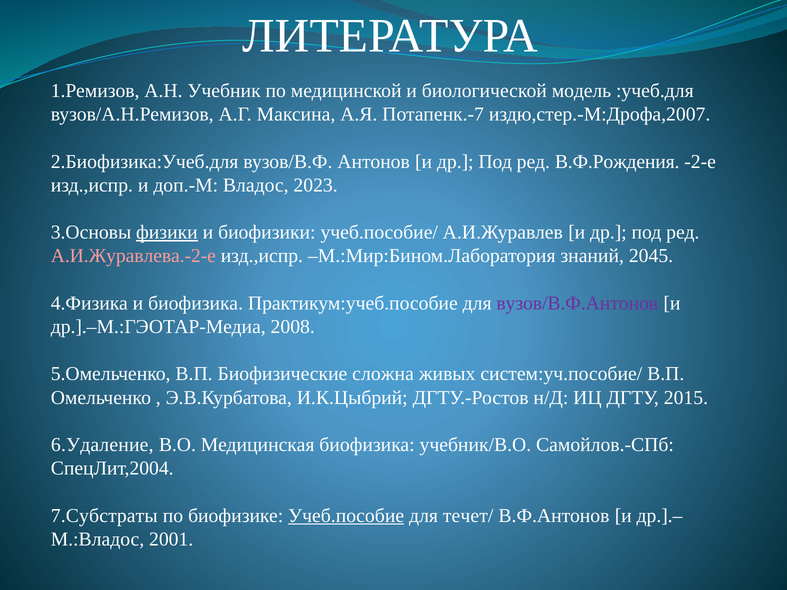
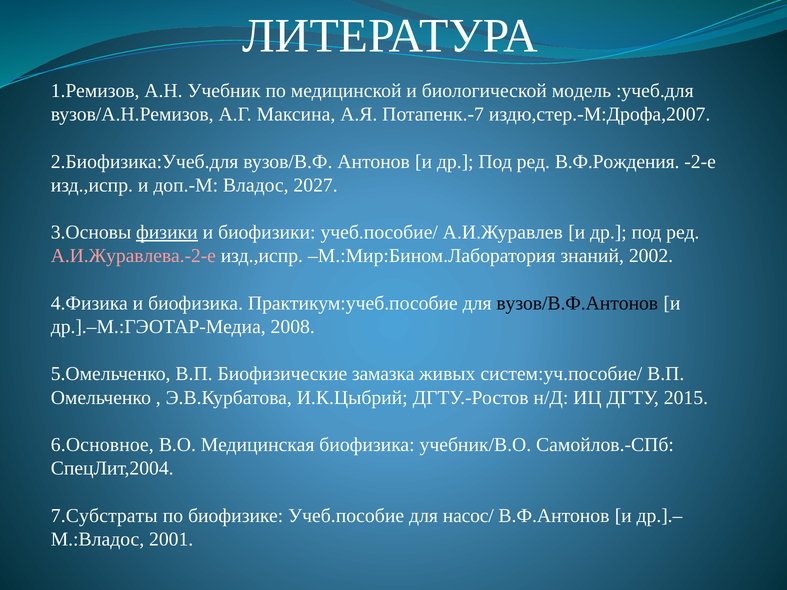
2023: 2023 -> 2027
2045: 2045 -> 2002
вузов/В.Ф.Антонов colour: purple -> black
сложна: сложна -> замазка
6.Удаление: 6.Удаление -> 6.Основное
Учеб.пособие underline: present -> none
течет/: течет/ -> насос/
